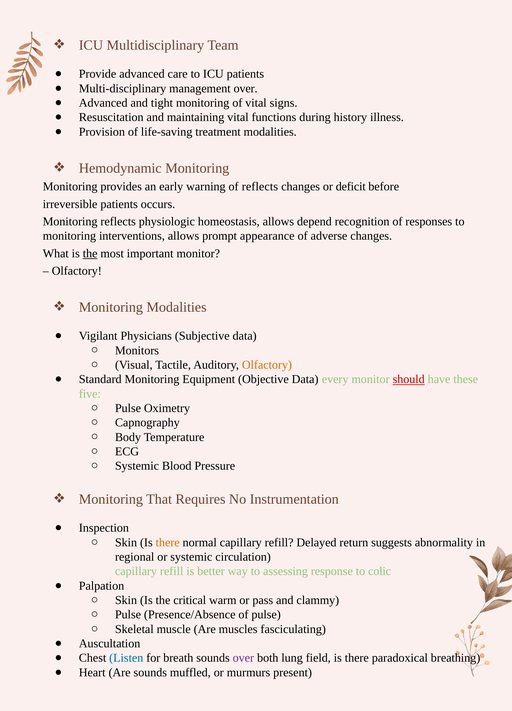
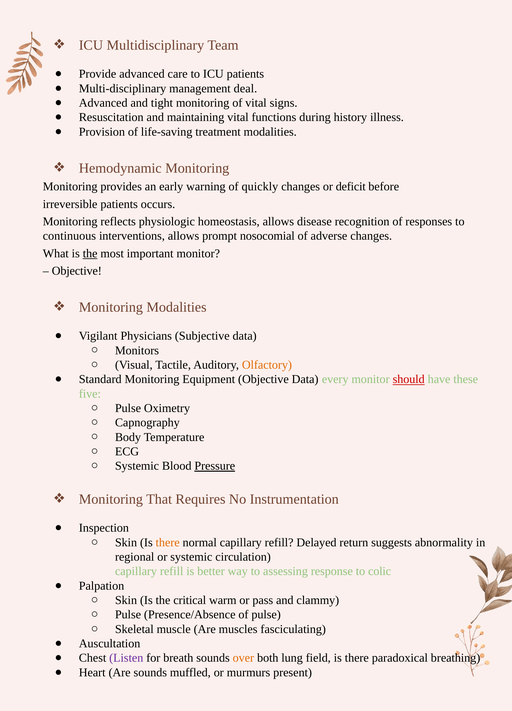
management over: over -> deal
of reflects: reflects -> quickly
depend: depend -> disease
monitoring at (69, 236): monitoring -> continuous
appearance: appearance -> nosocomial
Olfactory at (77, 271): Olfactory -> Objective
Pressure underline: none -> present
Listen colour: blue -> purple
over at (243, 658) colour: purple -> orange
